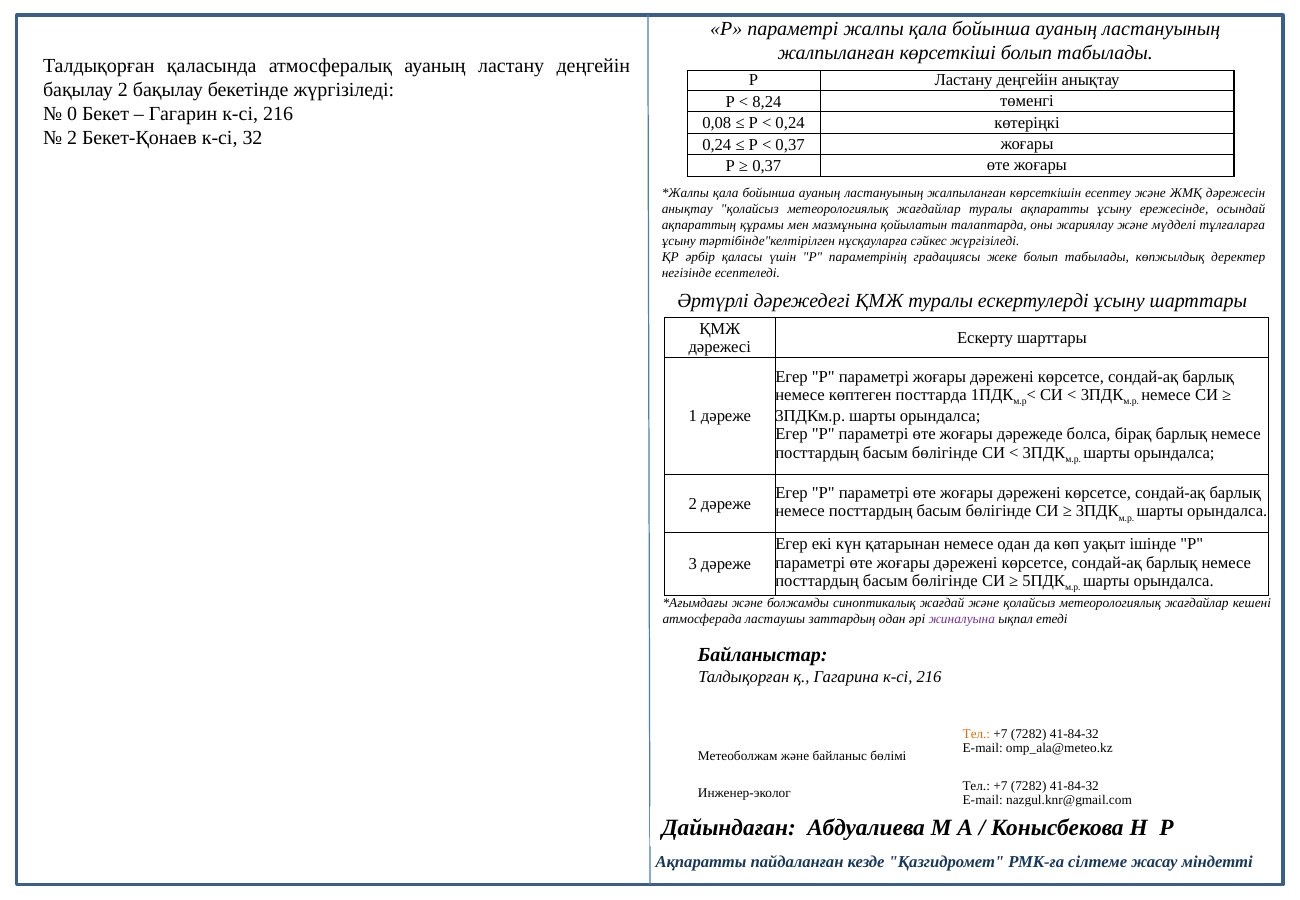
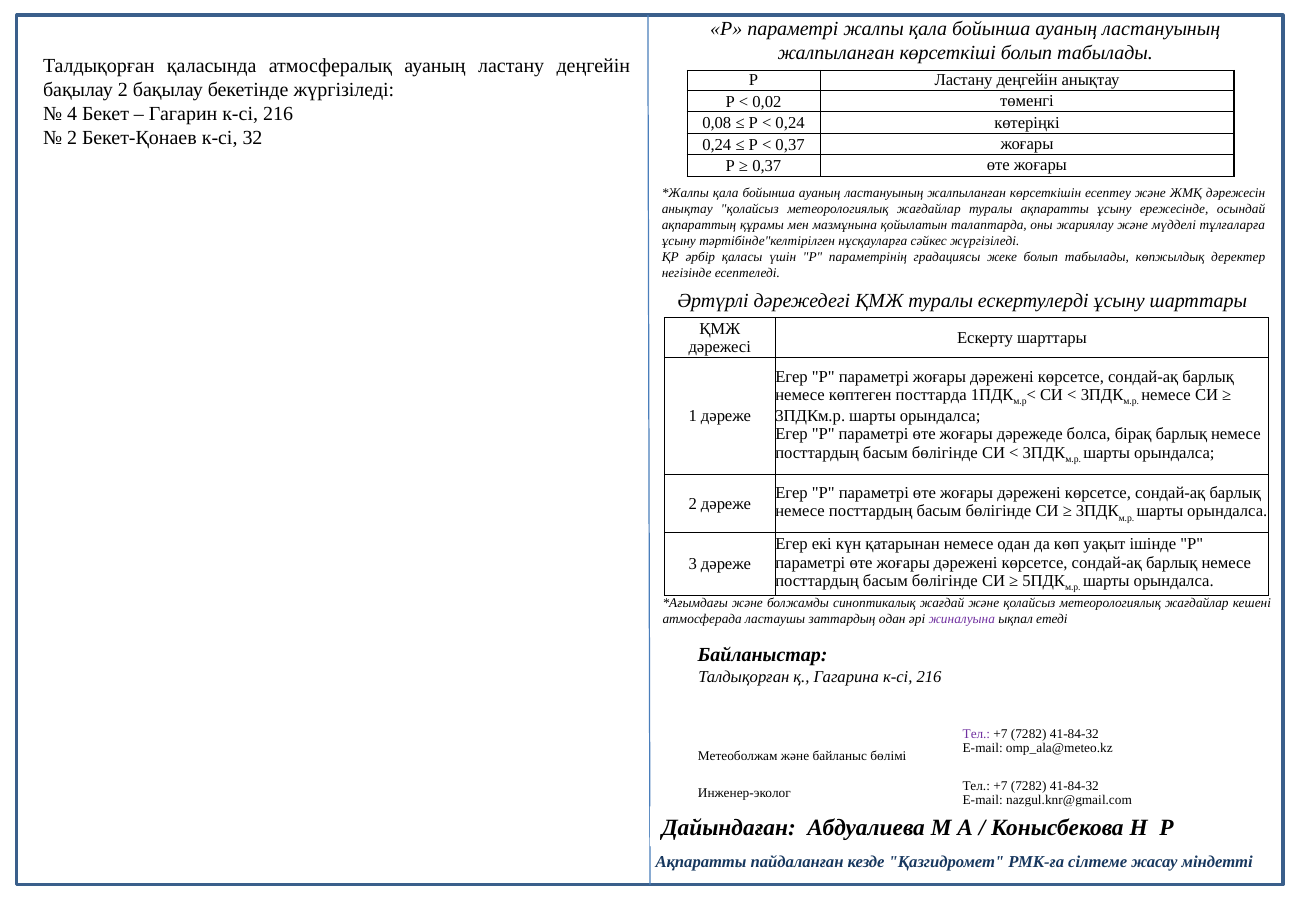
8,24: 8,24 -> 0,02
0: 0 -> 4
Тел at (976, 734) colour: orange -> purple
